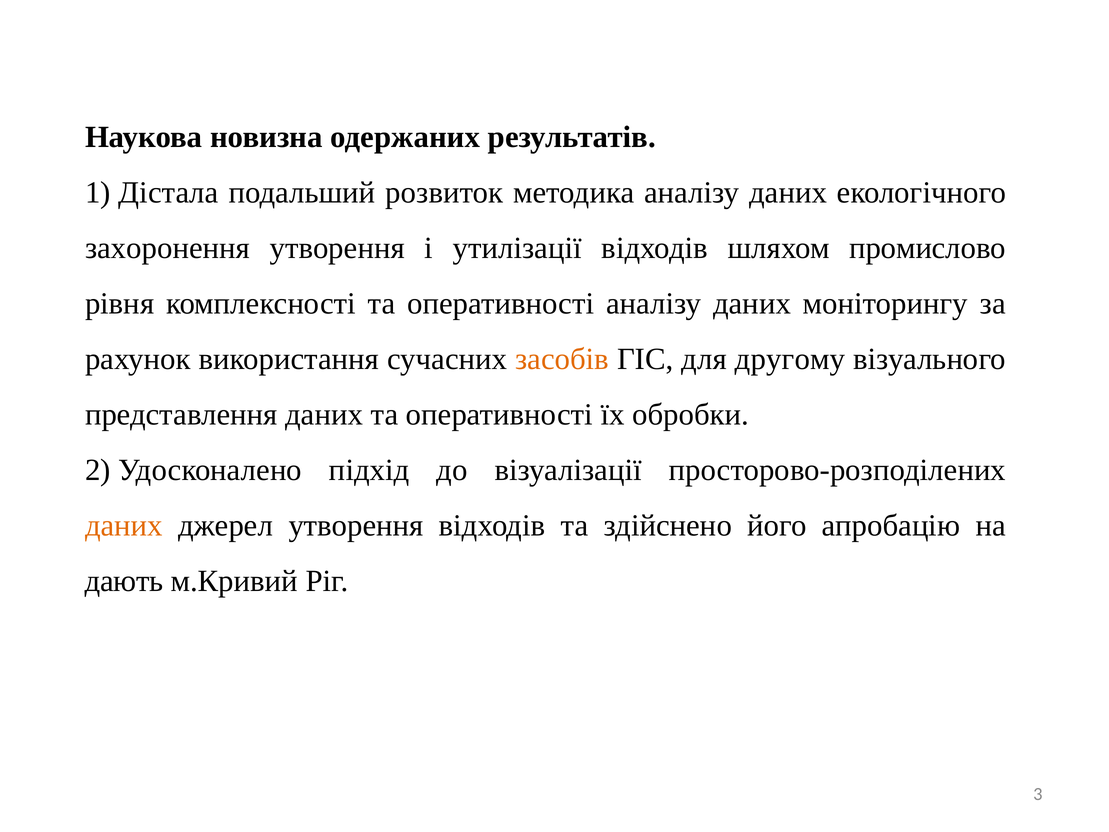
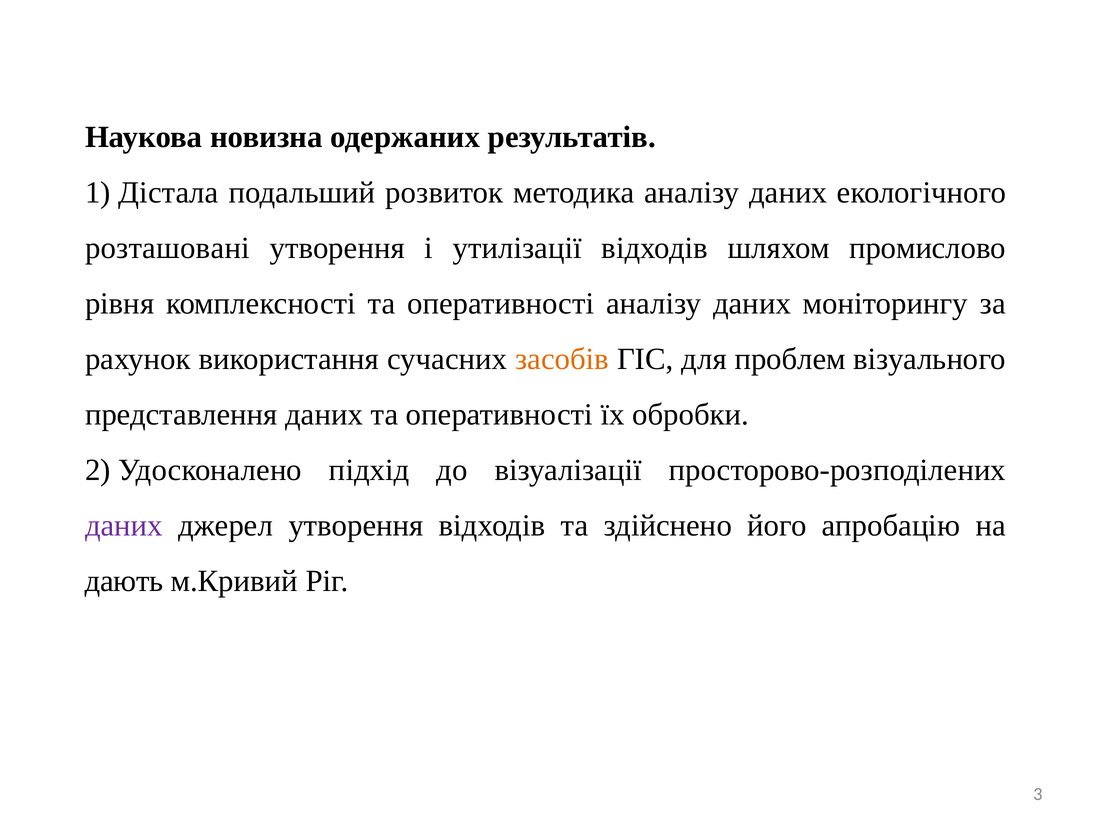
захоронення: захоронення -> розташовані
другому: другому -> проблем
даних at (124, 525) colour: orange -> purple
